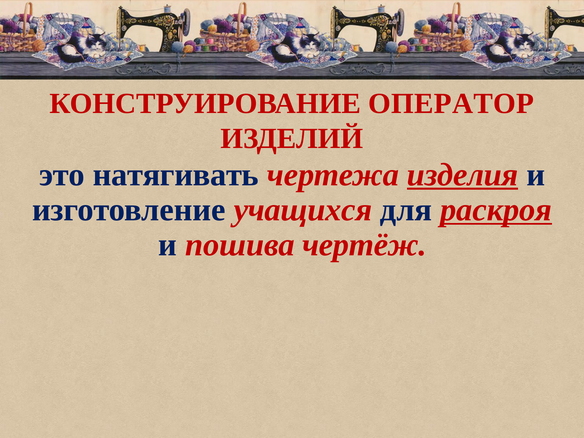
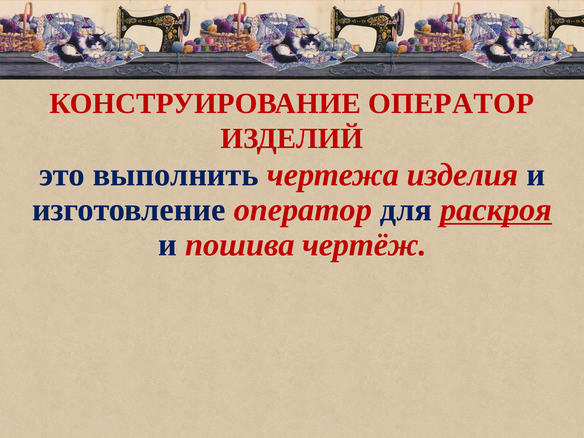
натягивать: натягивать -> выполнить
изделия underline: present -> none
изготовление учащихся: учащихся -> оператор
